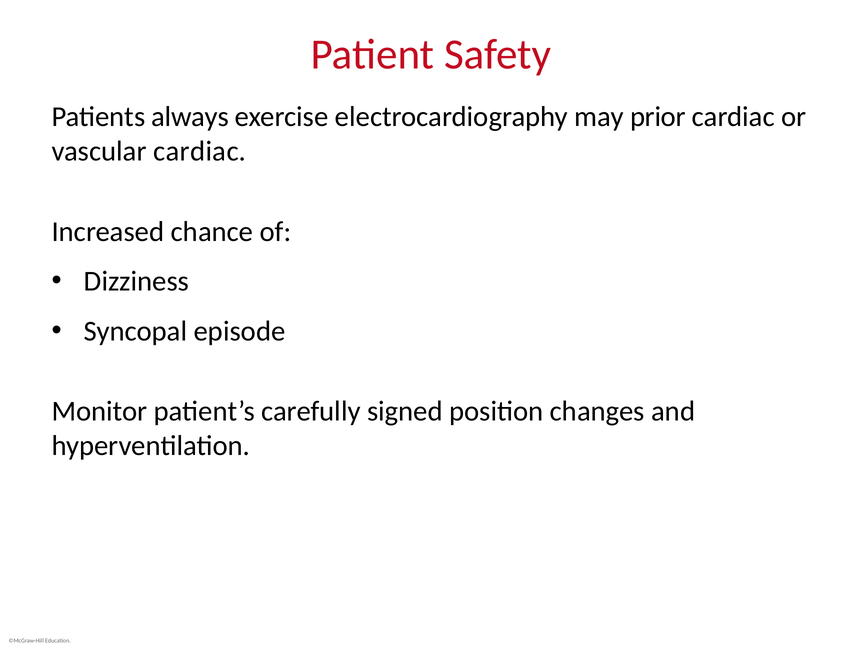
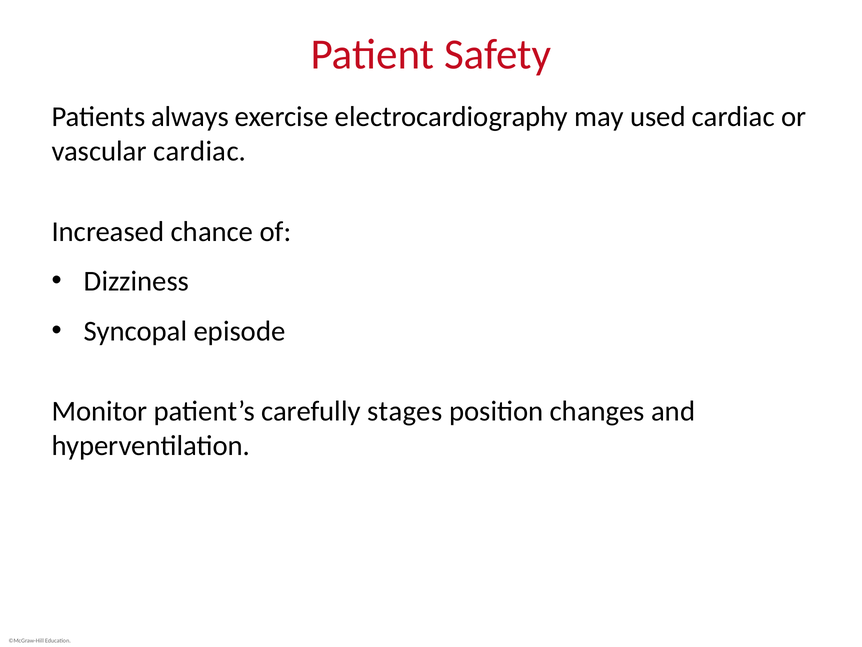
prior: prior -> used
signed: signed -> stages
